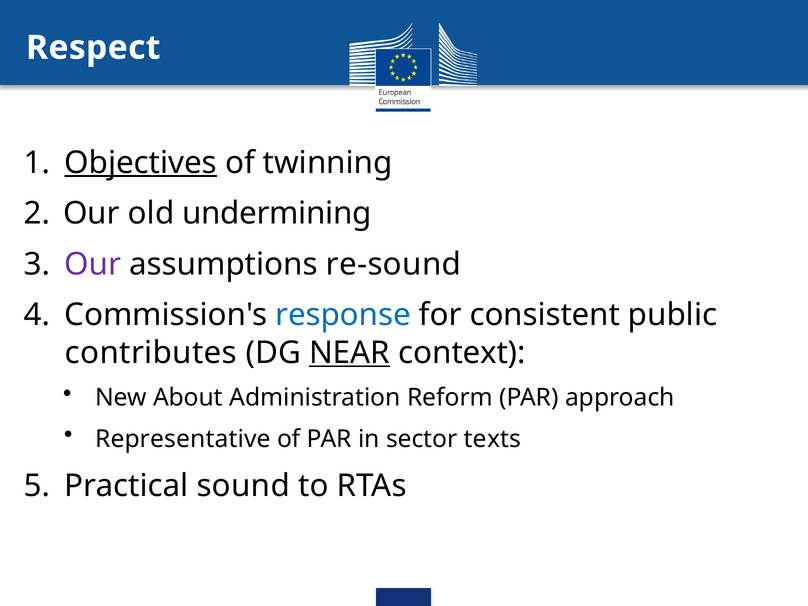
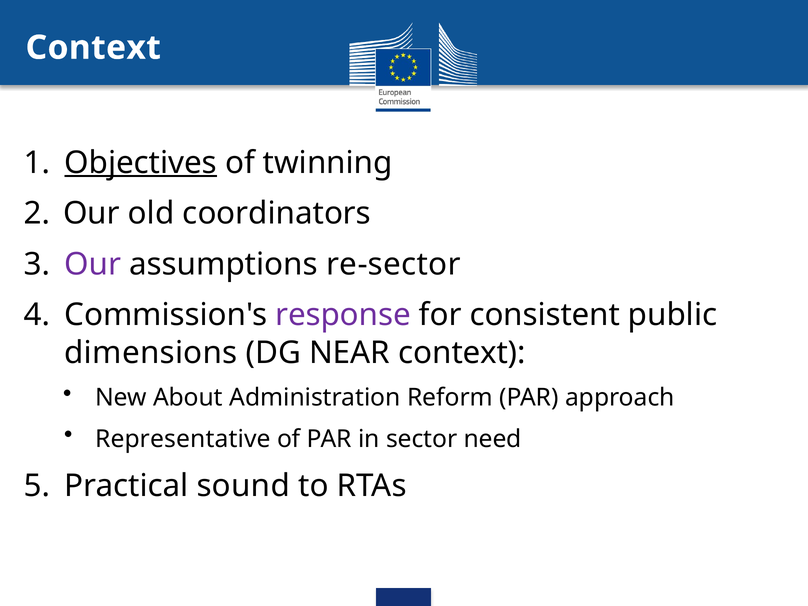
Respect at (93, 48): Respect -> Context
undermining: undermining -> coordinators
re-sound: re-sound -> re-sector
response colour: blue -> purple
contributes: contributes -> dimensions
NEAR underline: present -> none
texts: texts -> need
